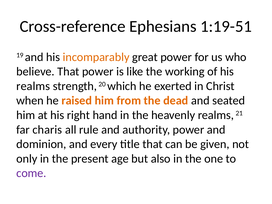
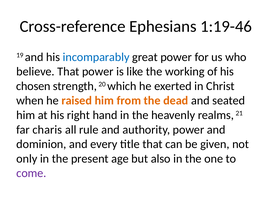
1:19-51: 1:19-51 -> 1:19-46
incomparably colour: orange -> blue
realms at (33, 86): realms -> chosen
